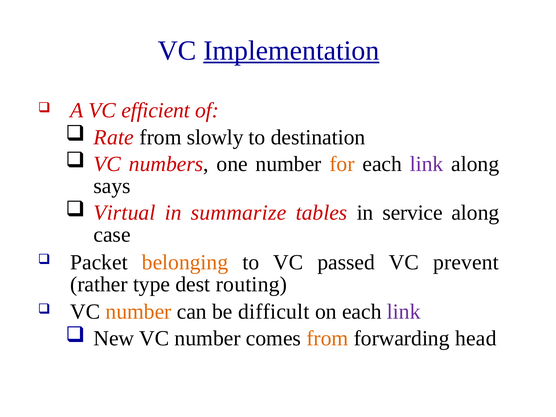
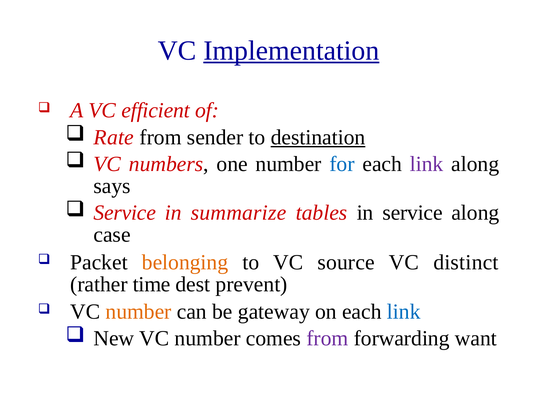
slowly: slowly -> sender
destination underline: none -> present
for colour: orange -> blue
Virtual at (125, 213): Virtual -> Service
passed: passed -> source
prevent: prevent -> distinct
type: type -> time
routing: routing -> prevent
difficult: difficult -> gateway
link at (404, 312) colour: purple -> blue
from at (327, 338) colour: orange -> purple
head: head -> want
